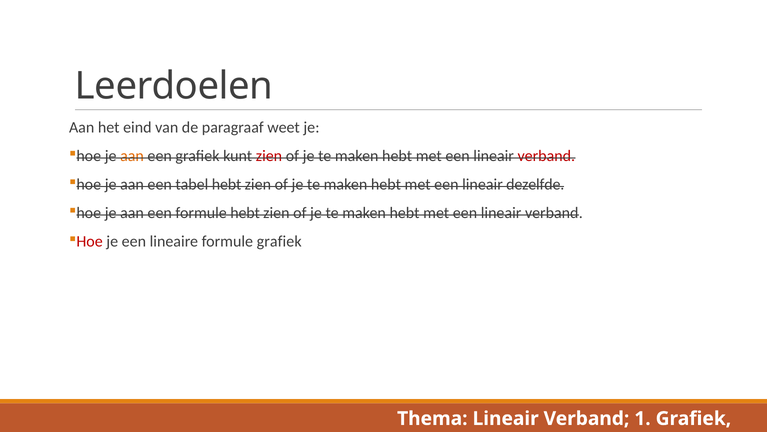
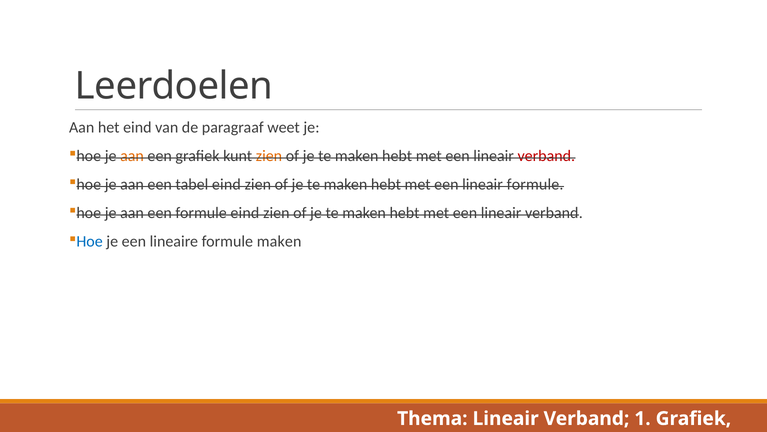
zien at (269, 156) colour: red -> orange
tabel hebt: hebt -> eind
lineair dezelfde: dezelfde -> formule
formule hebt: hebt -> eind
Hoe at (90, 241) colour: red -> blue
formule grafiek: grafiek -> maken
